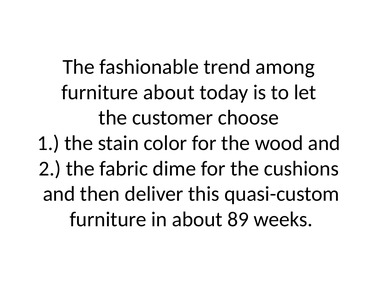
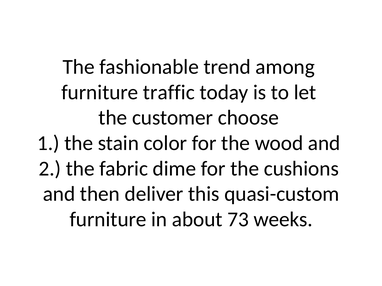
furniture about: about -> traffic
89: 89 -> 73
